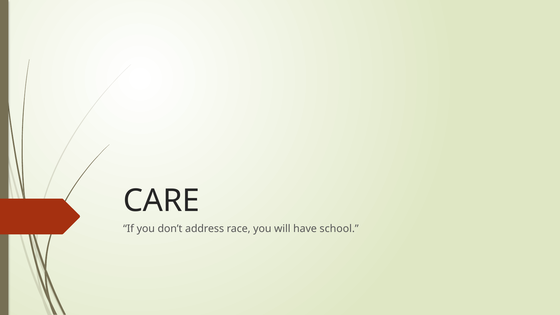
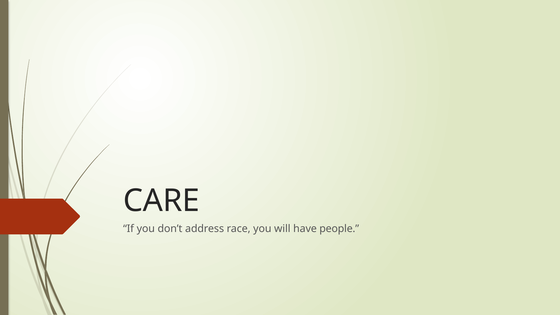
school: school -> people
